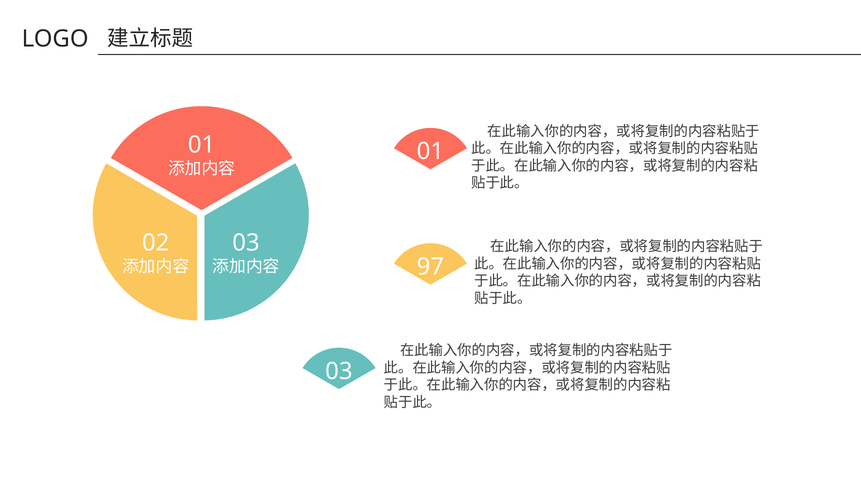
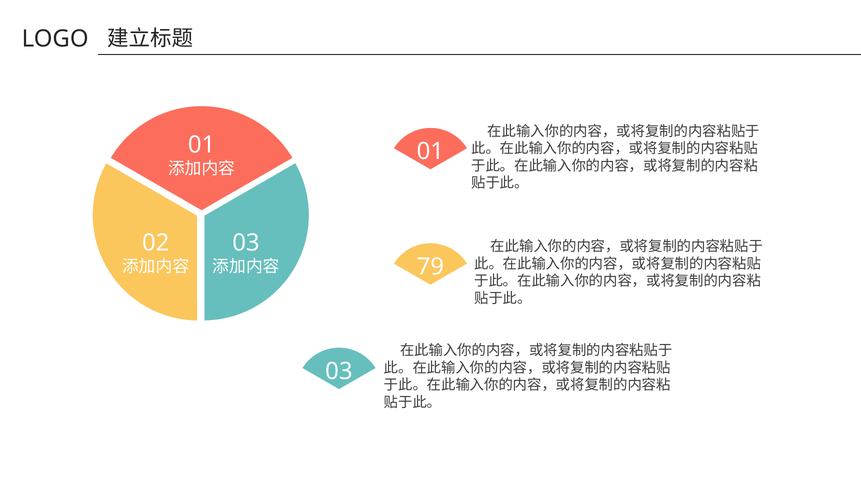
97: 97 -> 79
